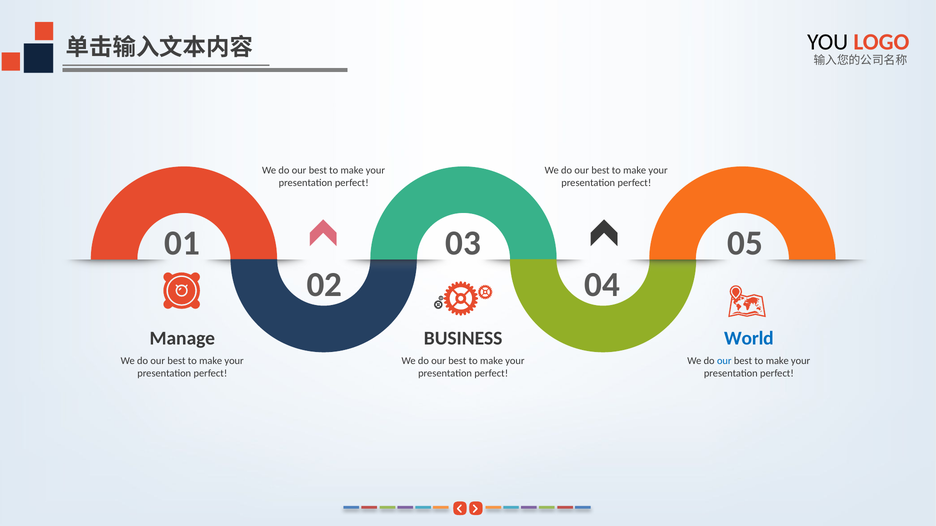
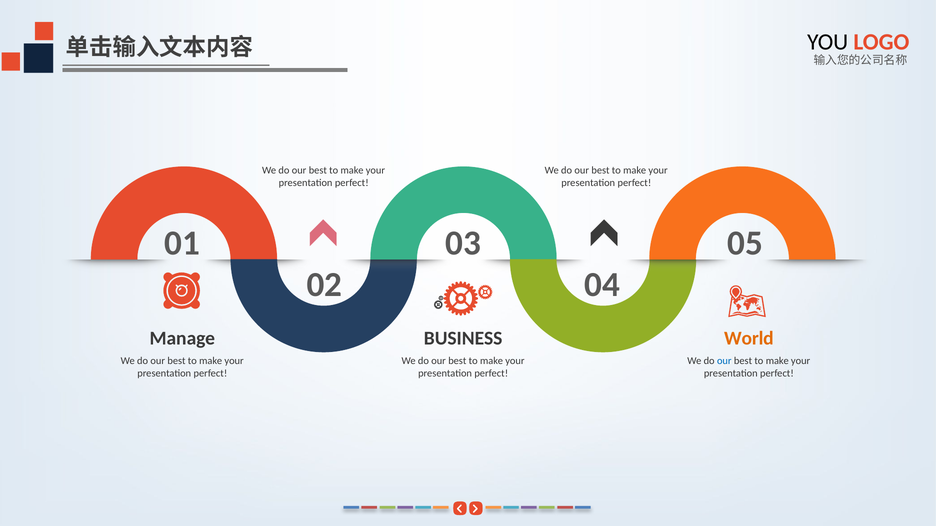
World colour: blue -> orange
